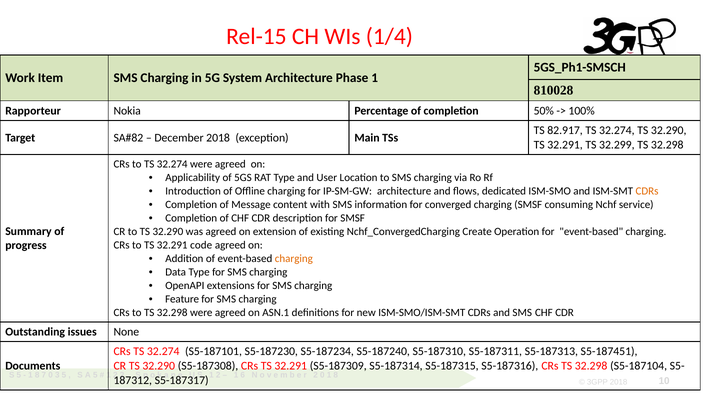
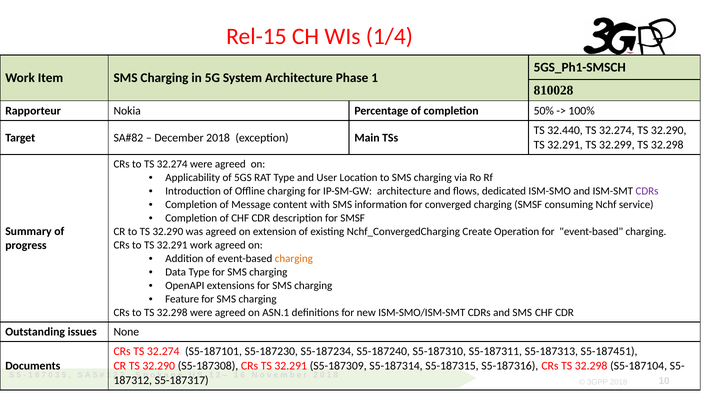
82.917: 82.917 -> 32.440
CDRs at (647, 191) colour: orange -> purple
32.291 code: code -> work
